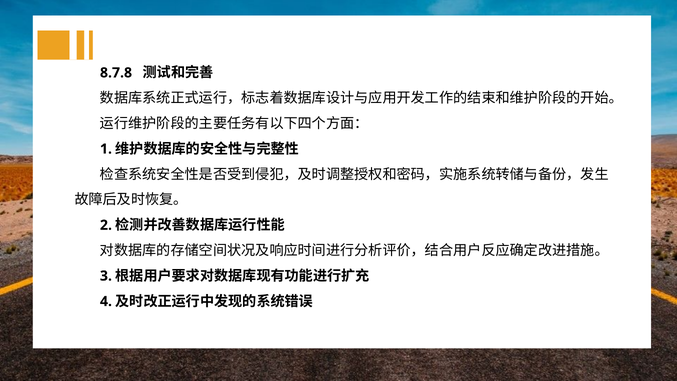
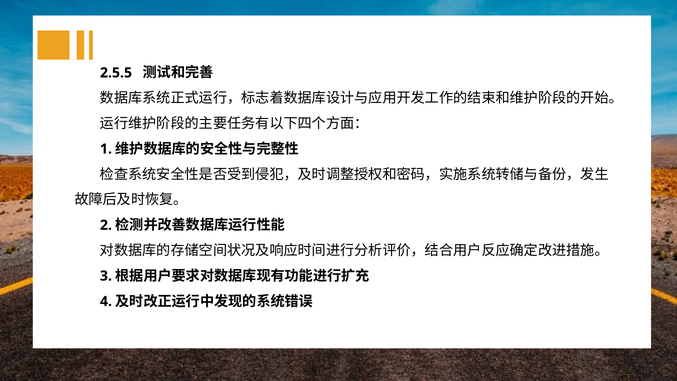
8.7.8: 8.7.8 -> 2.5.5
